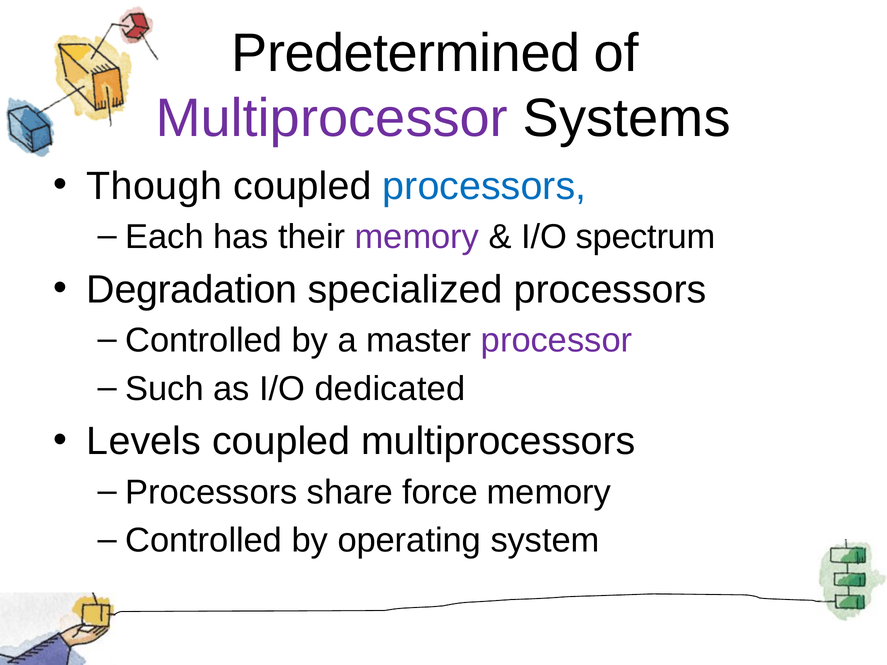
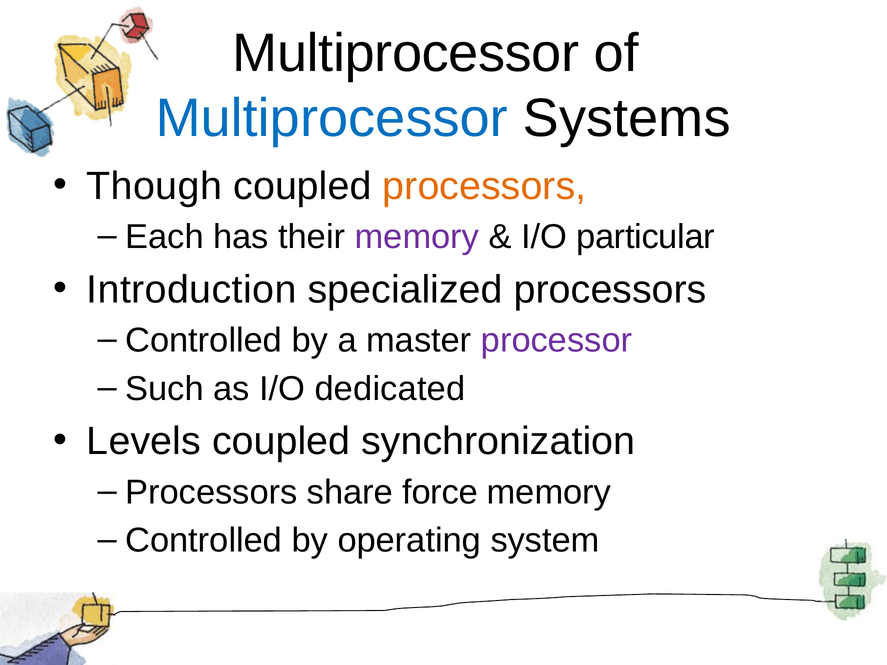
Predetermined at (406, 53): Predetermined -> Multiprocessor
Multiprocessor at (332, 118) colour: purple -> blue
processors at (484, 186) colour: blue -> orange
spectrum: spectrum -> particular
Degradation: Degradation -> Introduction
multiprocessors: multiprocessors -> synchronization
